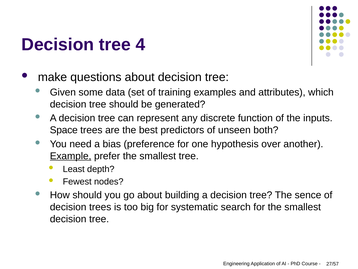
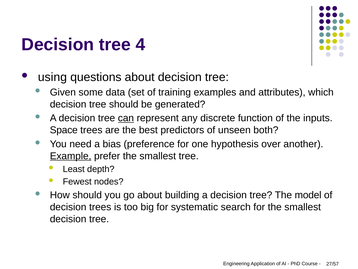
make: make -> using
can underline: none -> present
sence: sence -> model
